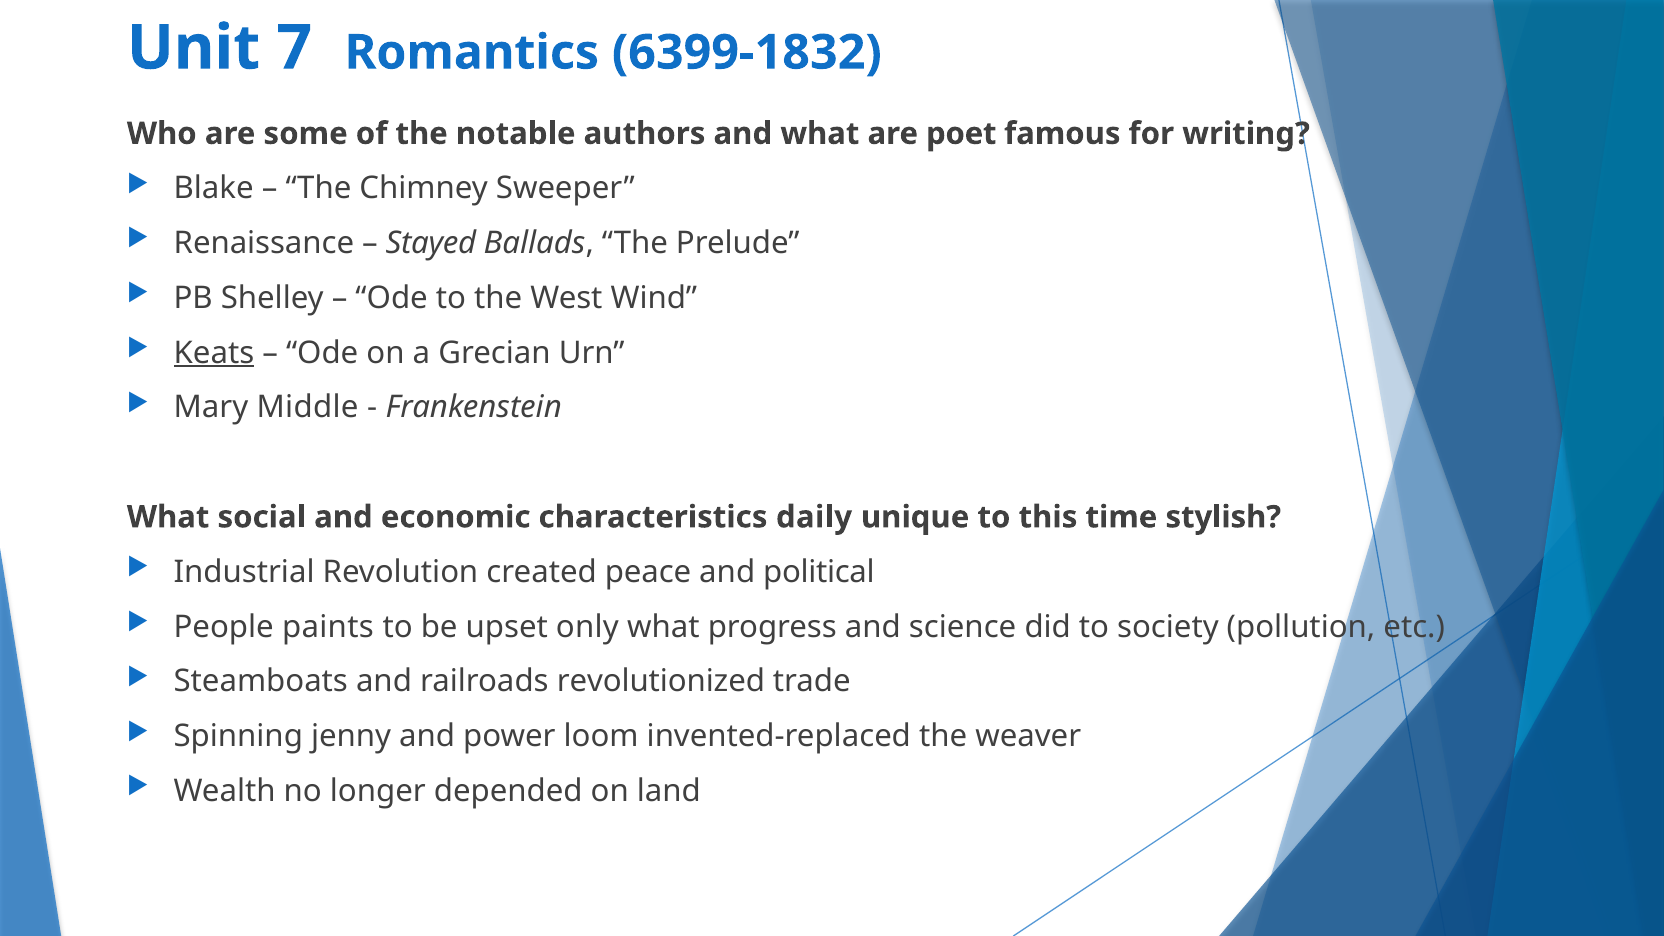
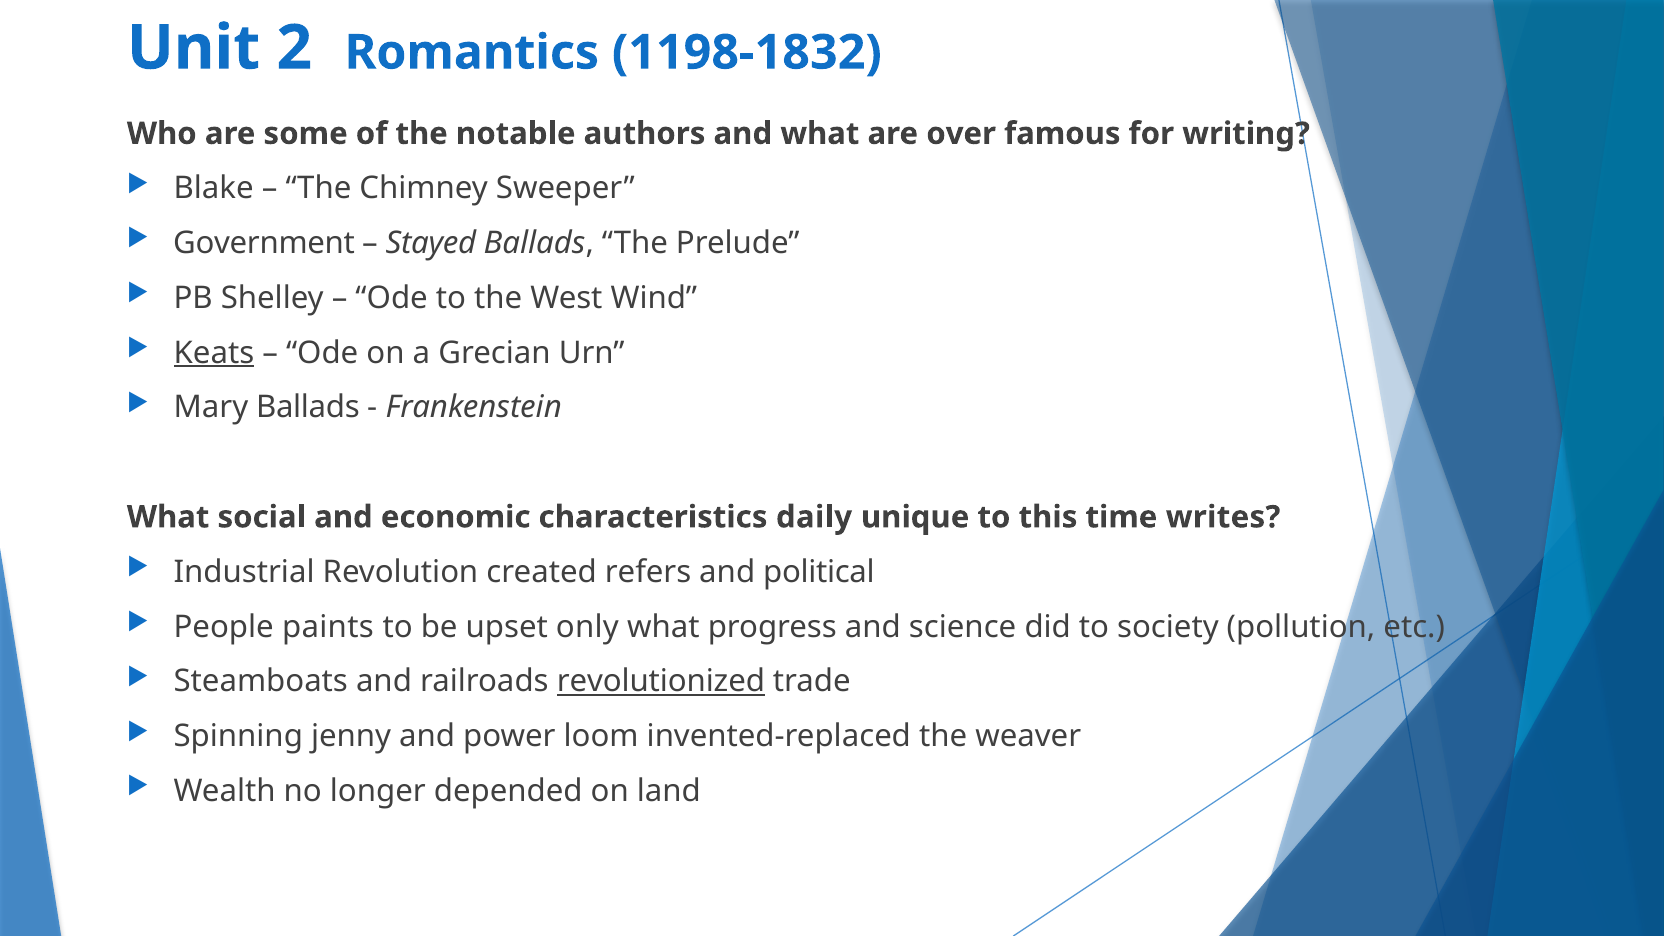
7: 7 -> 2
6399-1832: 6399-1832 -> 1198-1832
poet: poet -> over
Renaissance: Renaissance -> Government
Mary Middle: Middle -> Ballads
stylish: stylish -> writes
peace: peace -> refers
revolutionized underline: none -> present
